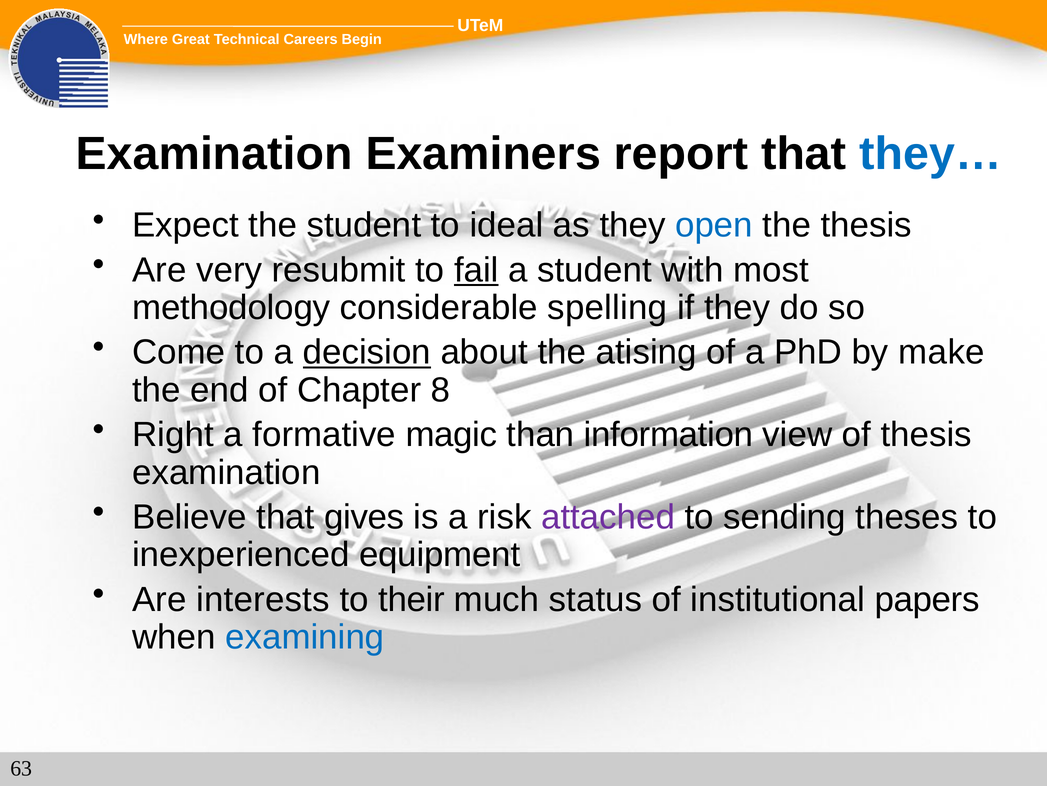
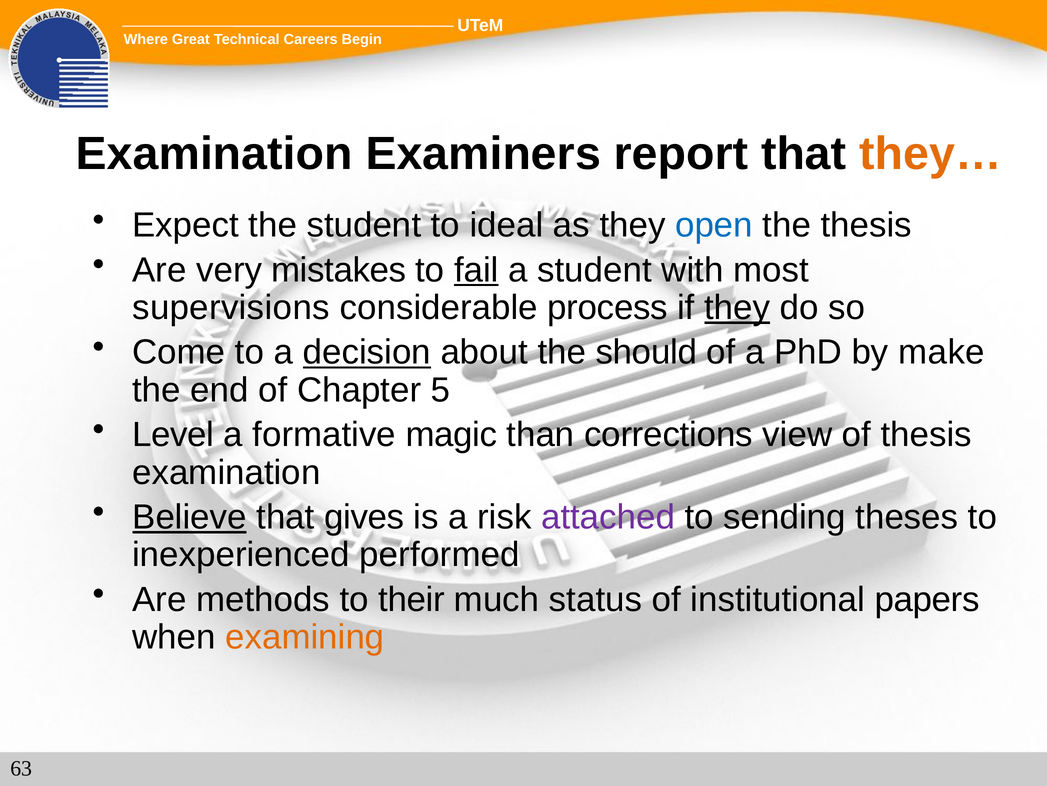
they… colour: blue -> orange
resubmit: resubmit -> mistakes
methodology: methodology -> supervisions
spelling: spelling -> process
they at (737, 307) underline: none -> present
atising: atising -> should
8: 8 -> 5
Right: Right -> Level
information: information -> corrections
Believe underline: none -> present
equipment: equipment -> performed
interests: interests -> methods
examining colour: blue -> orange
